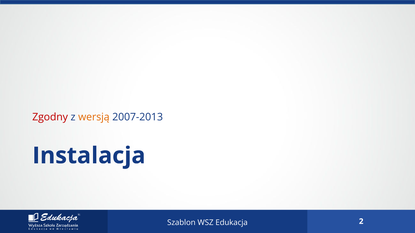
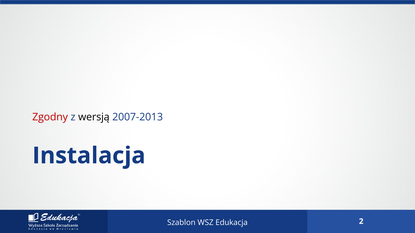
wersją colour: orange -> black
